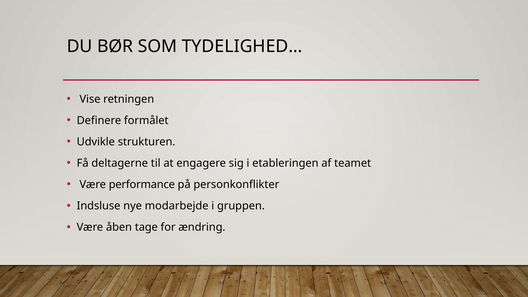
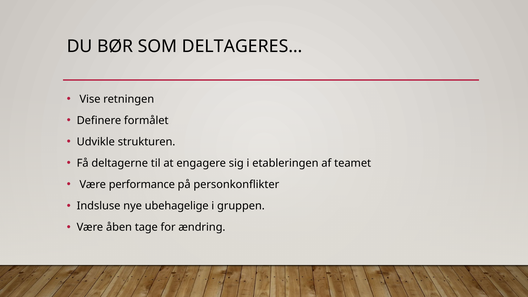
TYDELIGHED…: TYDELIGHED… -> DELTAGERES…
modarbejde: modarbejde -> ubehagelige
